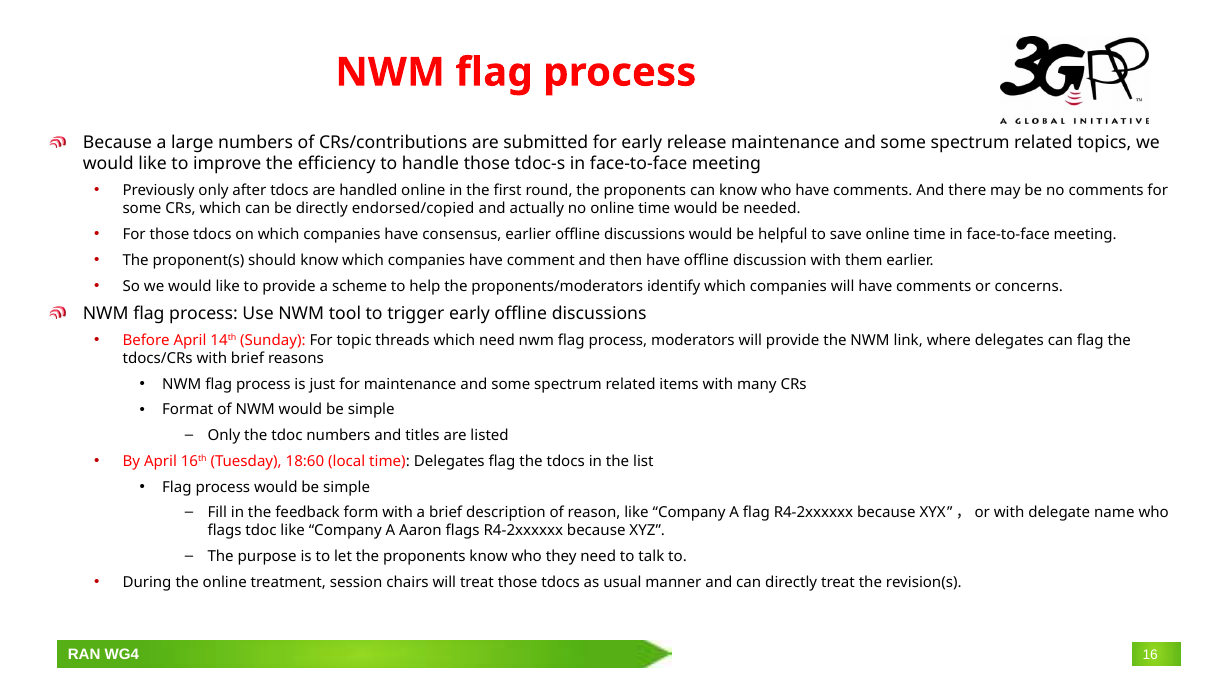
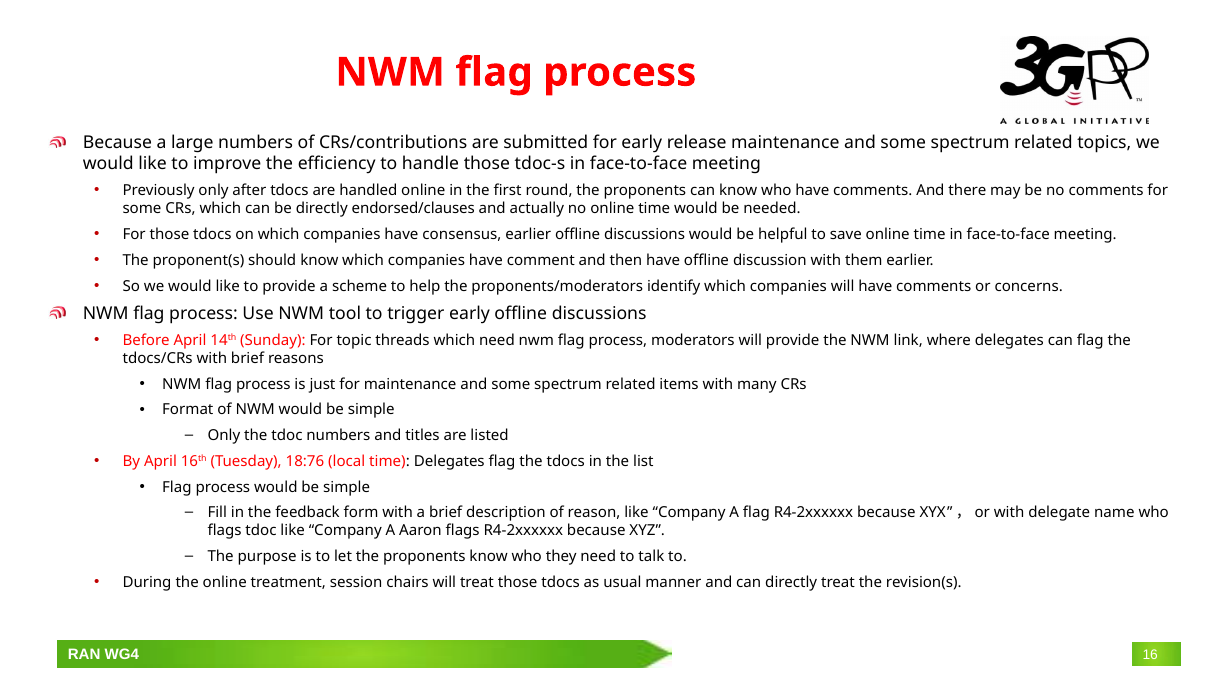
endorsed/copied: endorsed/copied -> endorsed/clauses
18:60: 18:60 -> 18:76
